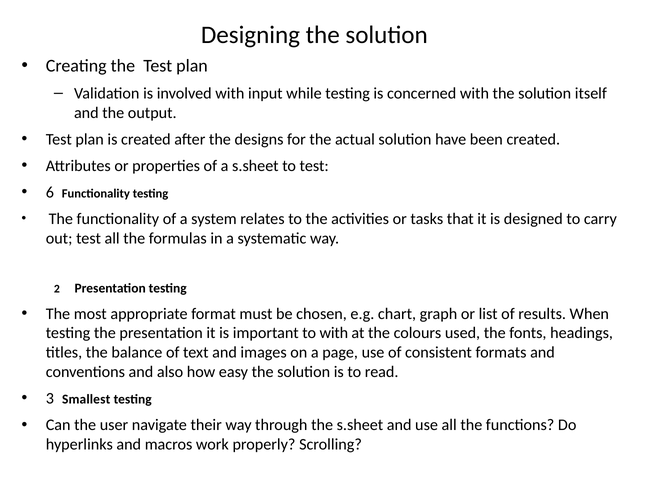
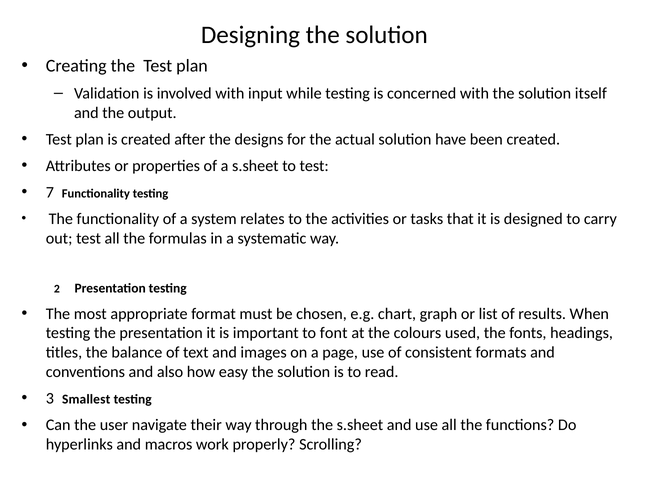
6: 6 -> 7
to with: with -> font
